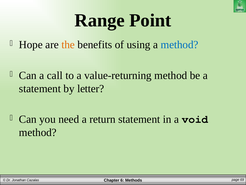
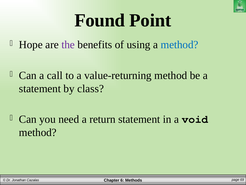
Range: Range -> Found
the colour: orange -> purple
letter: letter -> class
